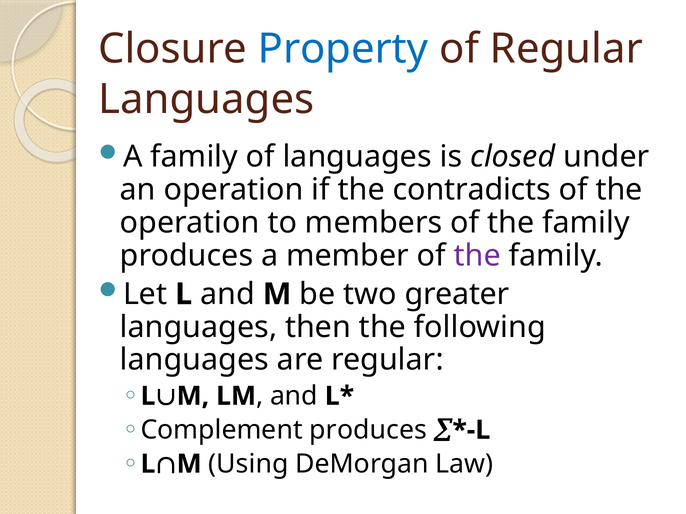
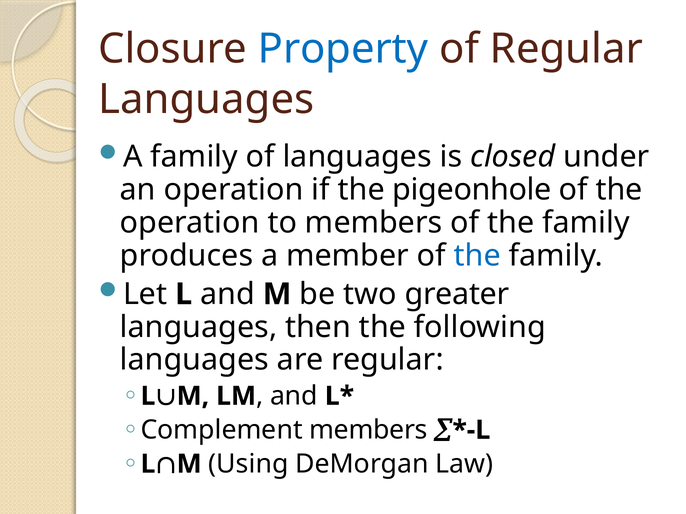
contradicts: contradicts -> pigeonhole
the at (477, 256) colour: purple -> blue
Complement produces: produces -> members
